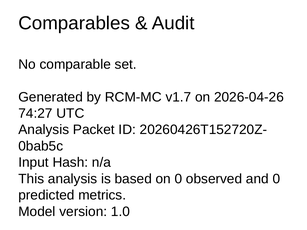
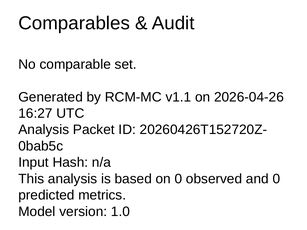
v1.7: v1.7 -> v1.1
74:27: 74:27 -> 16:27
